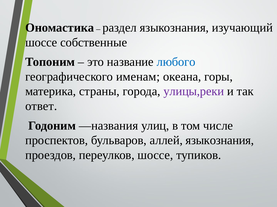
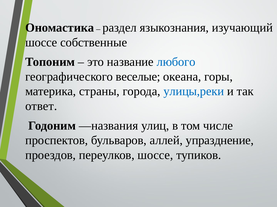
именам: именам -> веселые
улицы,реки colour: purple -> blue
аллей языкознания: языкознания -> упразднение
